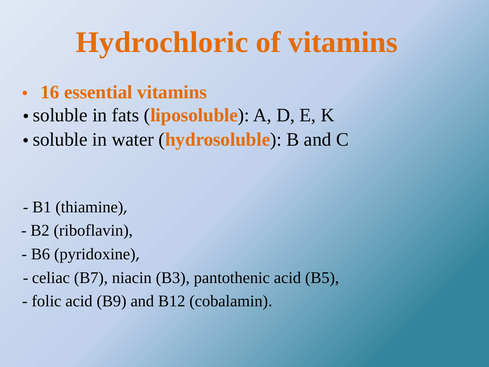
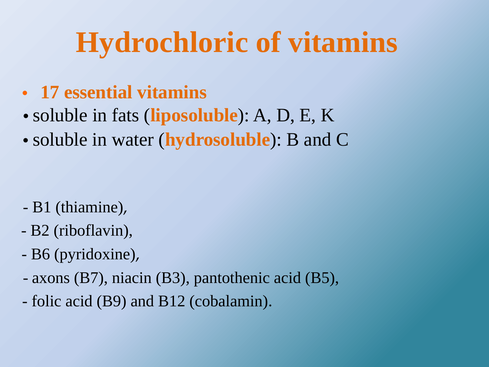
16: 16 -> 17
celiac: celiac -> axons
